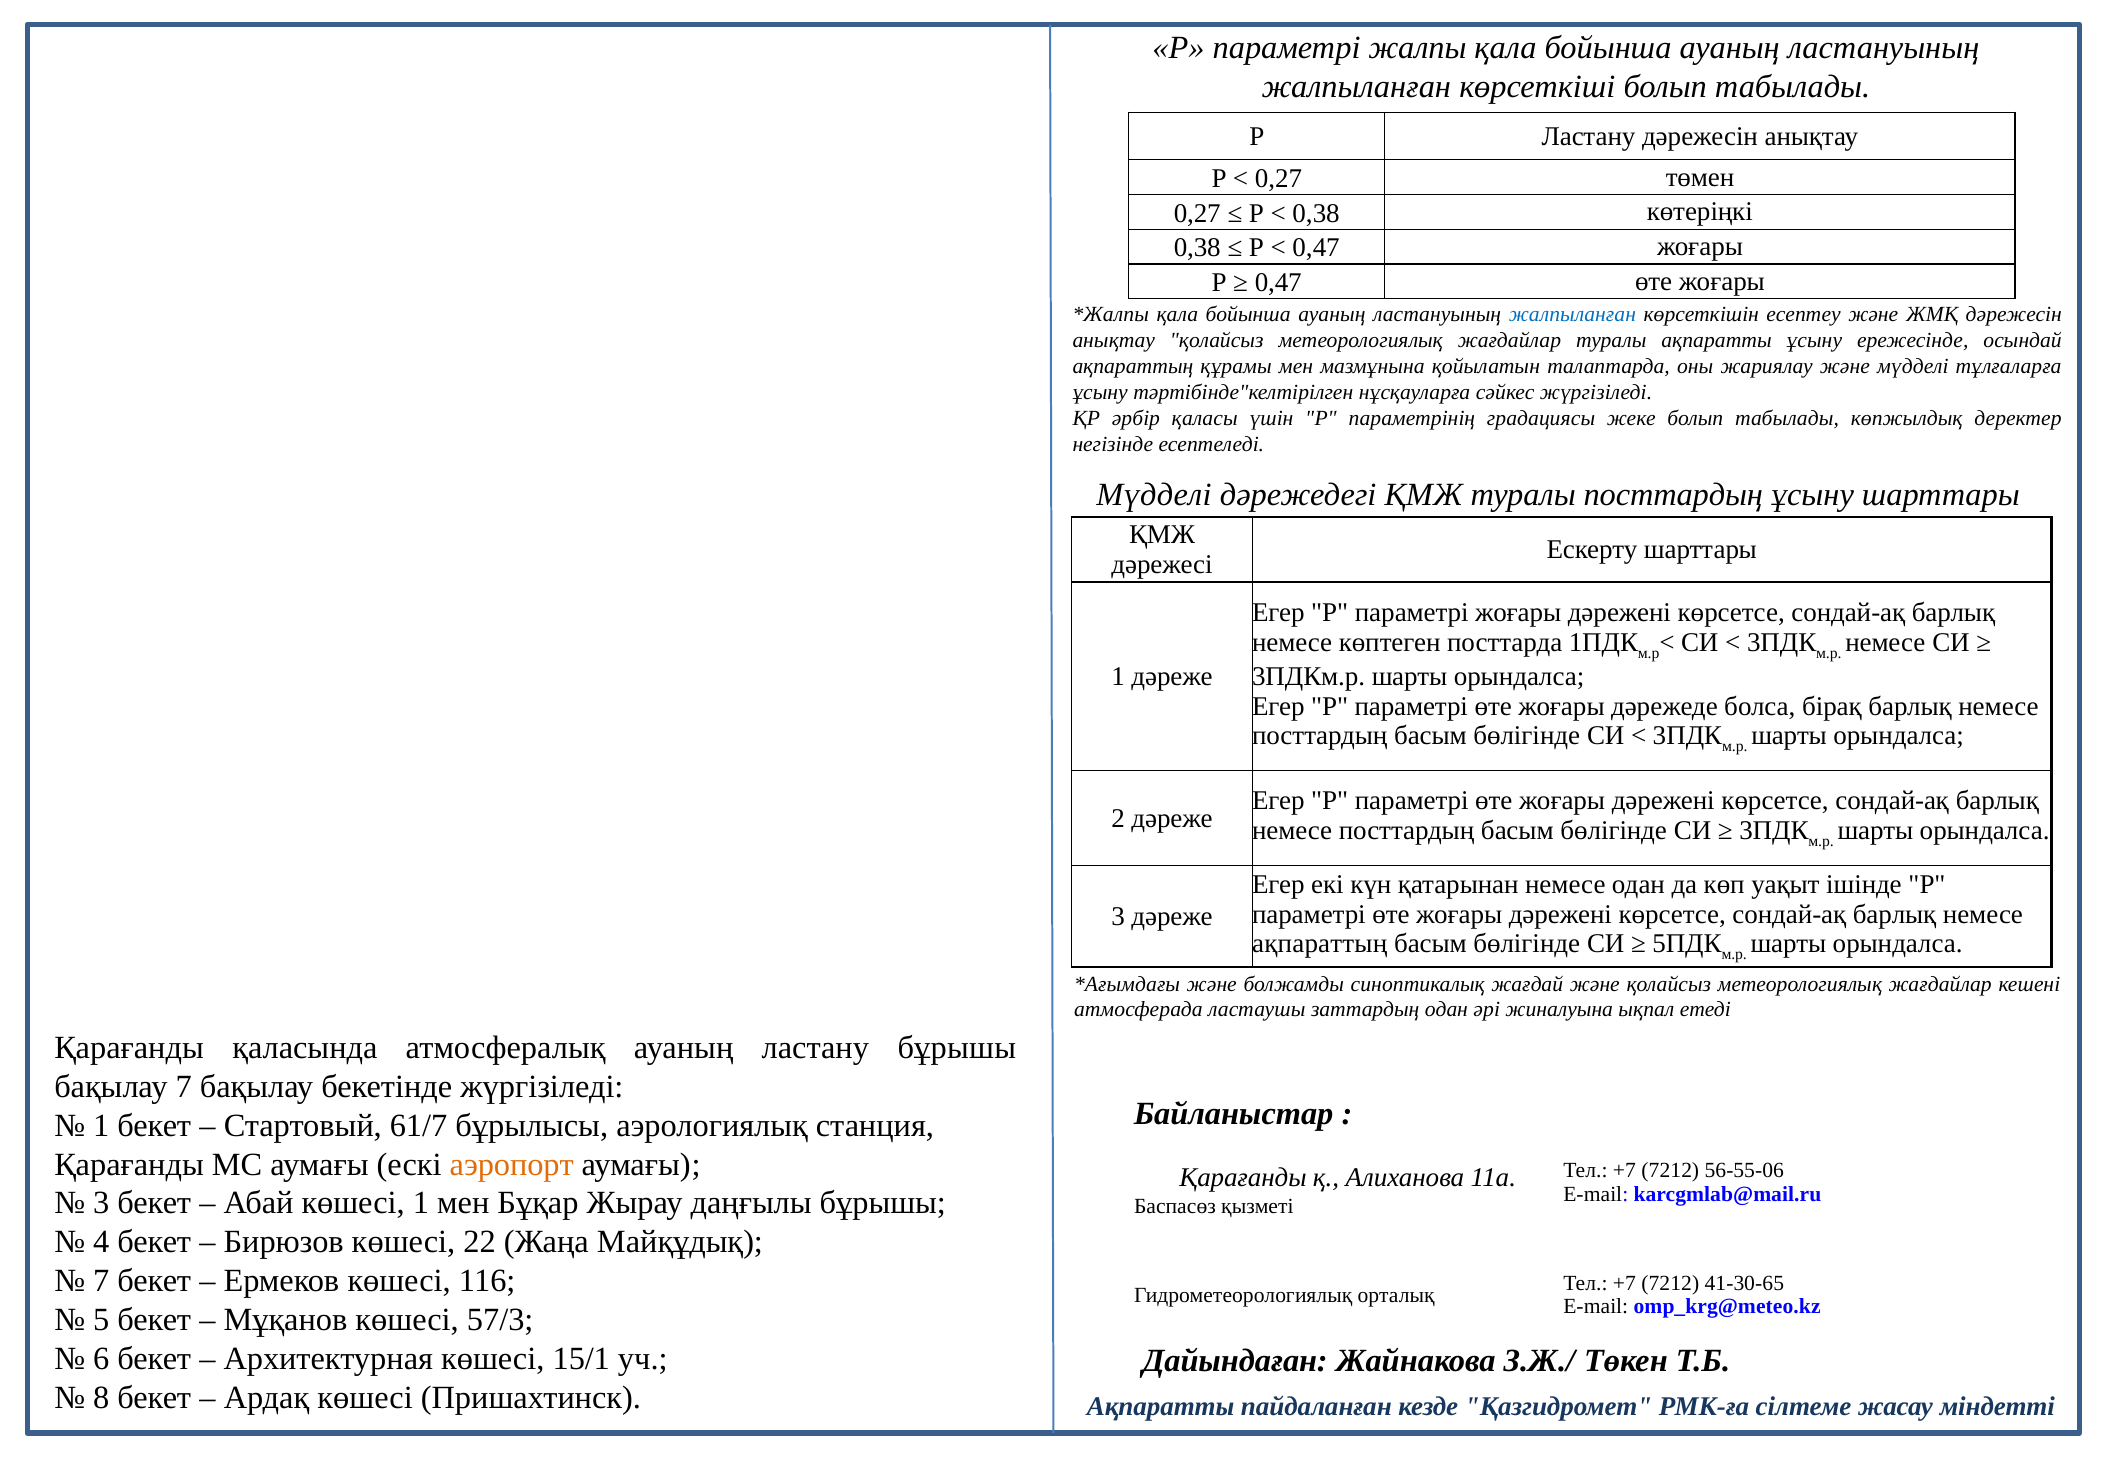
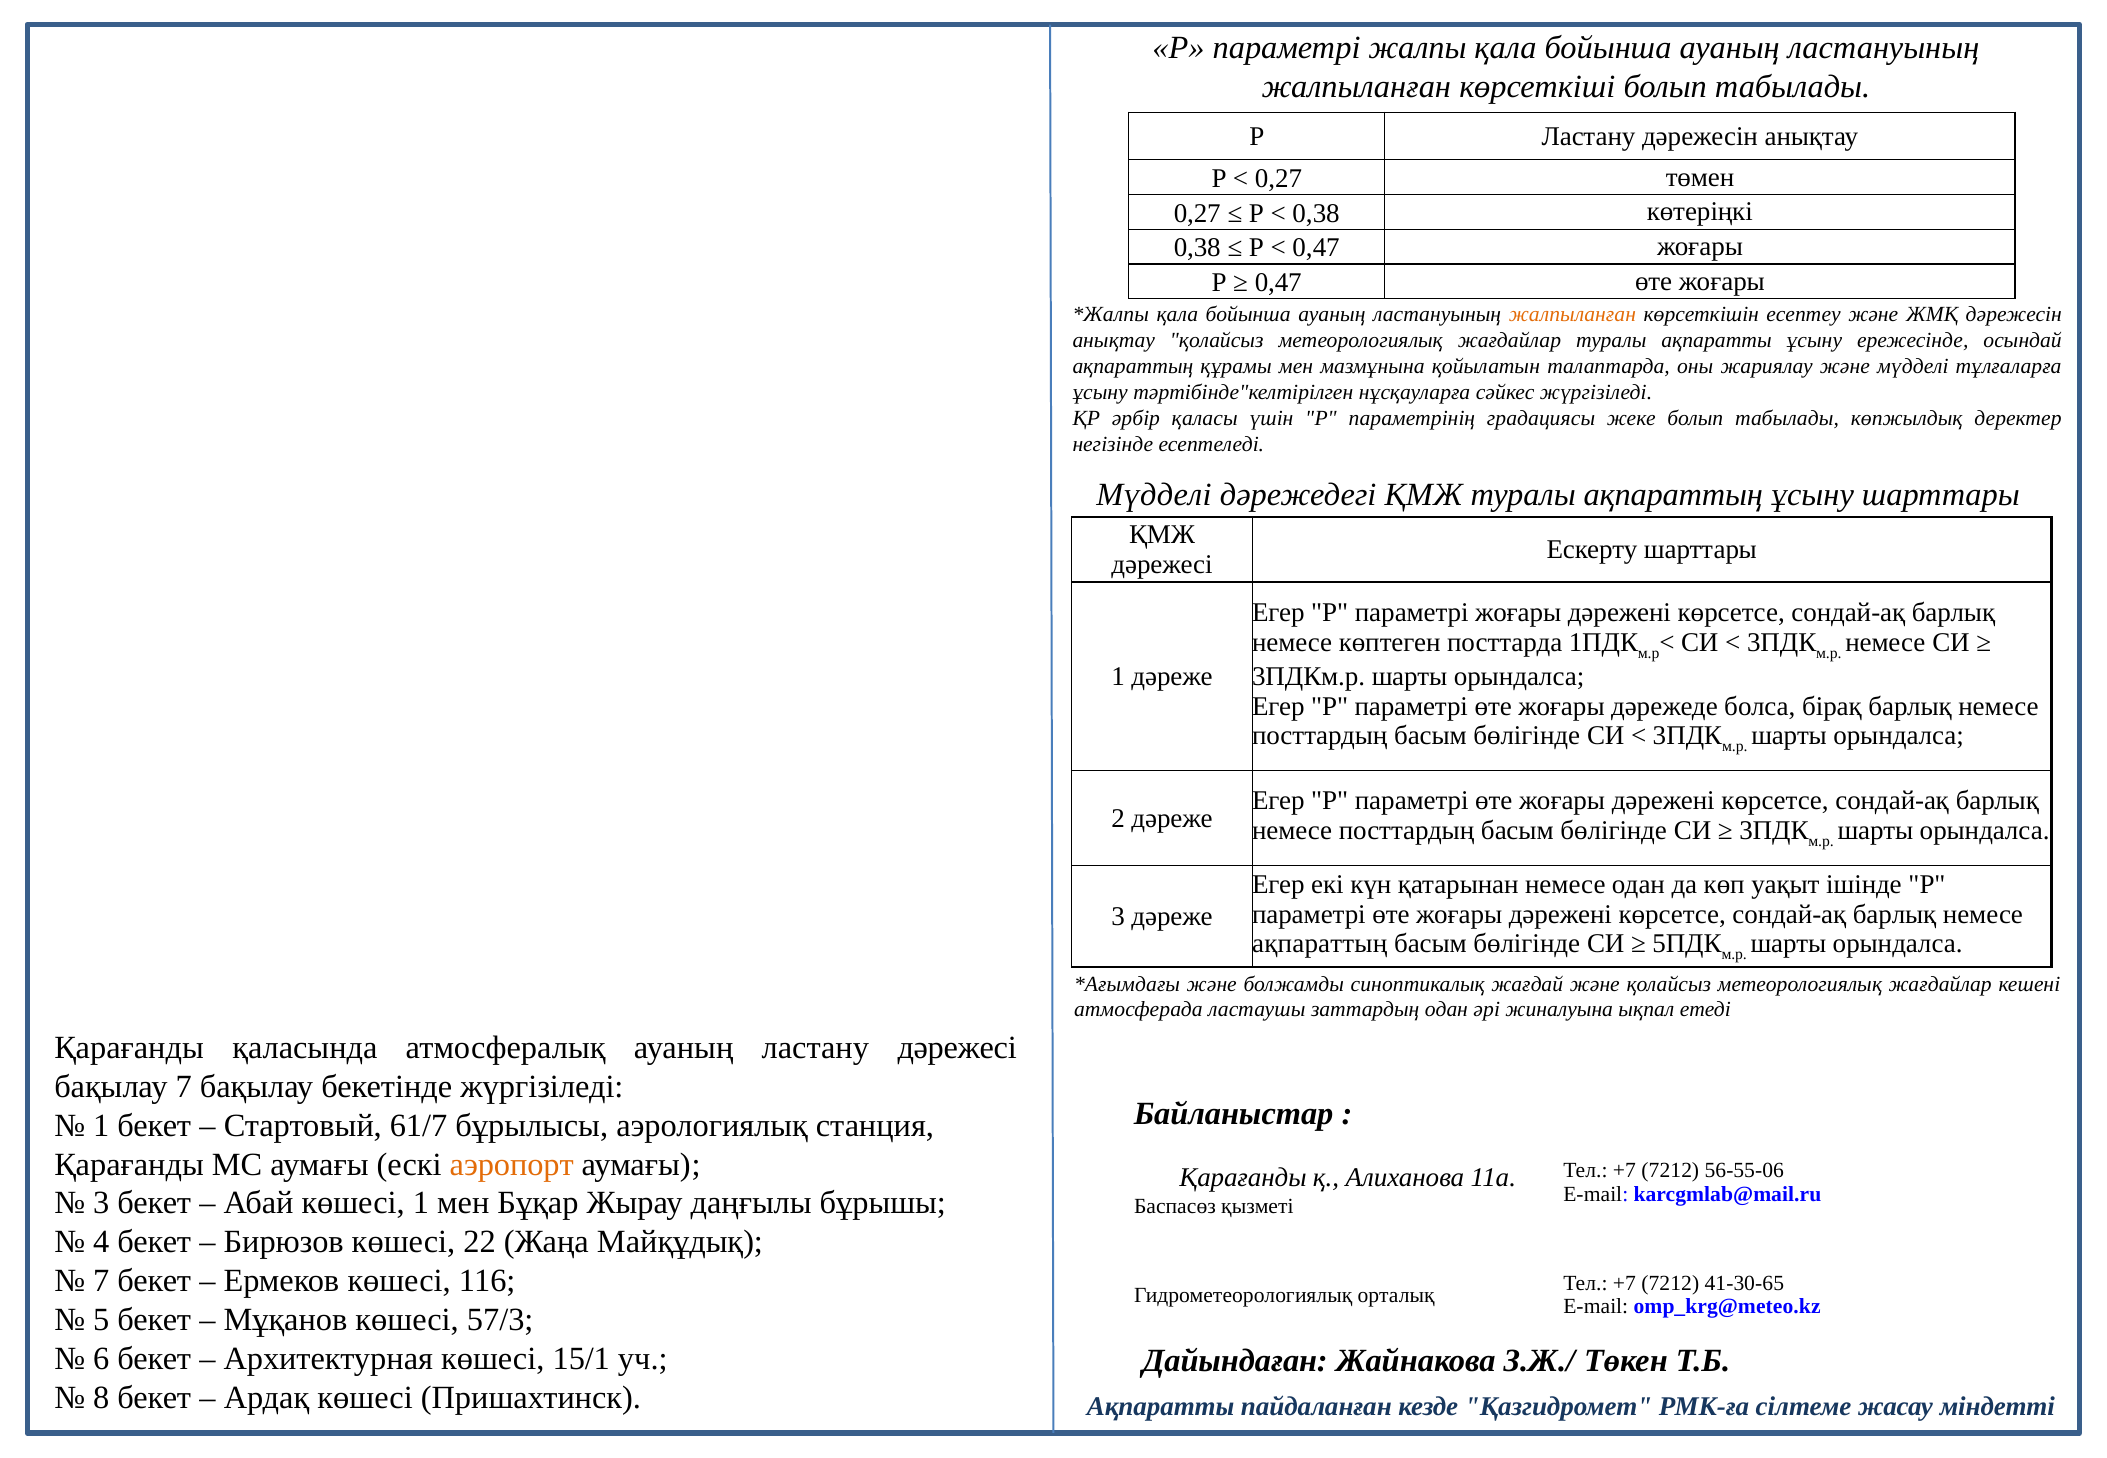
жалпыланған at (1572, 315) colour: blue -> orange
туралы посттардың: посттардың -> ақпараттың
ластану бұрышы: бұрышы -> дәрежесі
